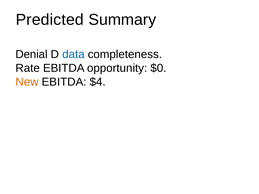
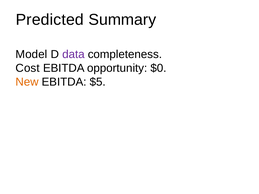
Denial: Denial -> Model
data colour: blue -> purple
Rate: Rate -> Cost
$4: $4 -> $5
